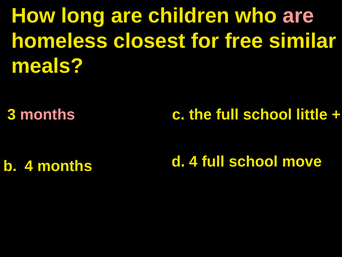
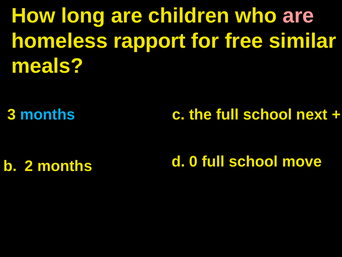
closest: closest -> rapport
months at (48, 114) colour: pink -> light blue
little: little -> next
d 4: 4 -> 0
4 at (29, 166): 4 -> 2
